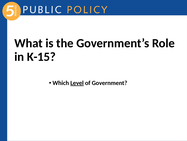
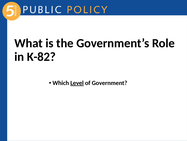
K-15: K-15 -> K-82
